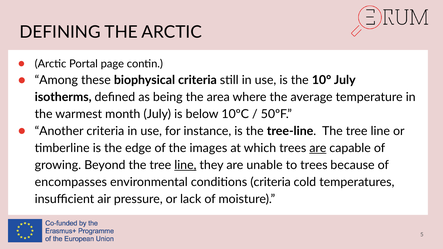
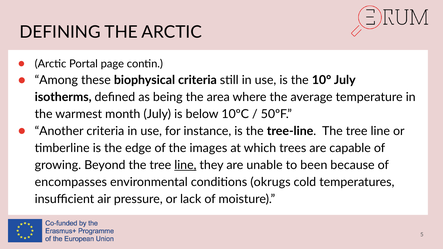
are at (318, 148) underline: present -> none
to trees: trees -> been
conditions criteria: criteria -> okrugs
